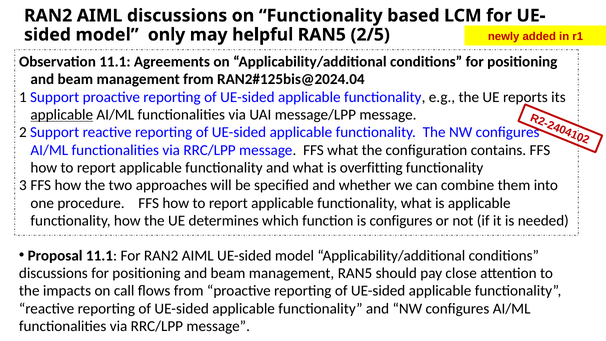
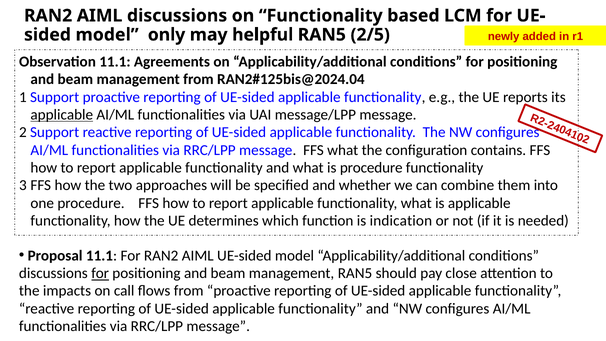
is overfitting: overfitting -> procedure
is configures: configures -> indication
for at (100, 273) underline: none -> present
